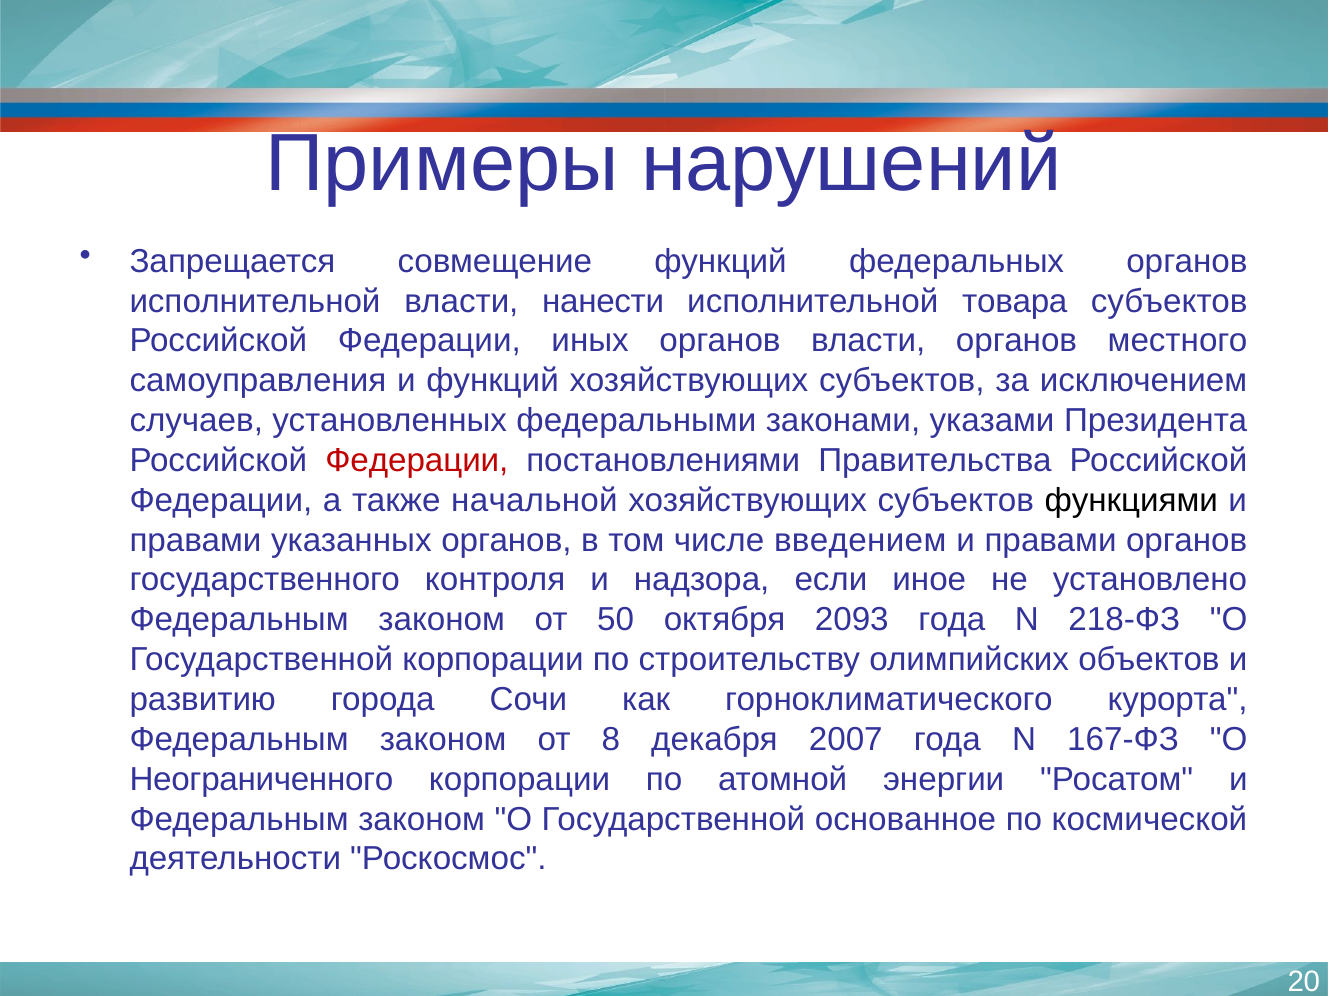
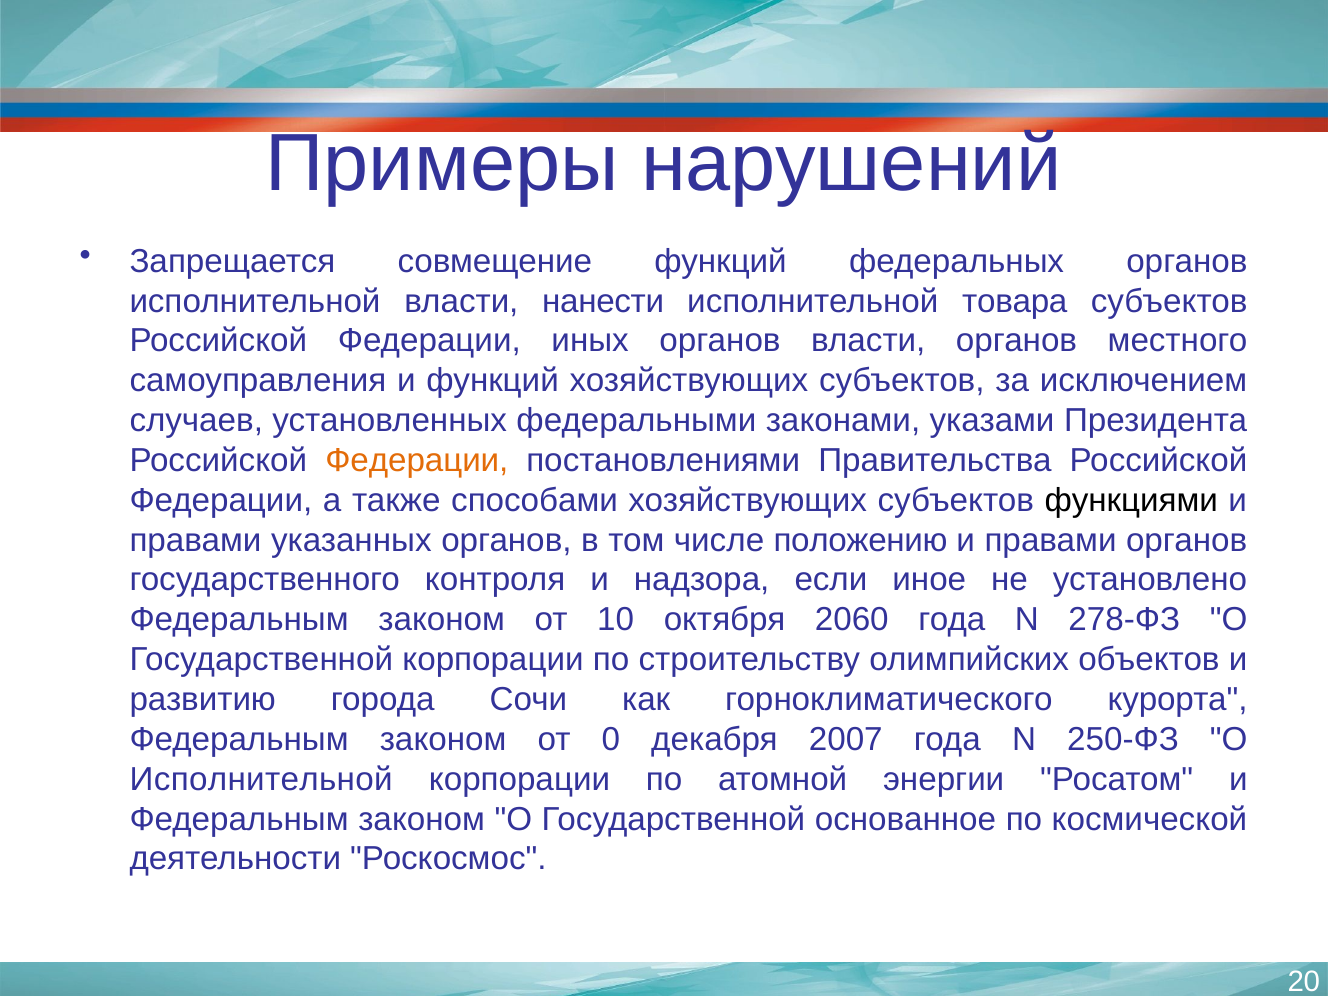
Федерации at (417, 460) colour: red -> orange
начальной: начальной -> способами
введением: введением -> положению
50: 50 -> 10
2093: 2093 -> 2060
218-ФЗ: 218-ФЗ -> 278-ФЗ
8: 8 -> 0
167-ФЗ: 167-ФЗ -> 250-ФЗ
Неограниченного at (261, 779): Неограниченного -> Исполнительной
